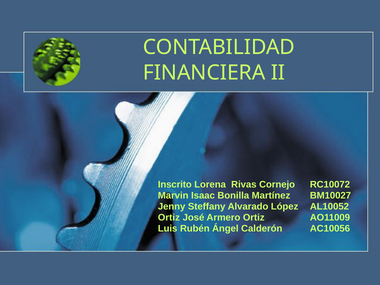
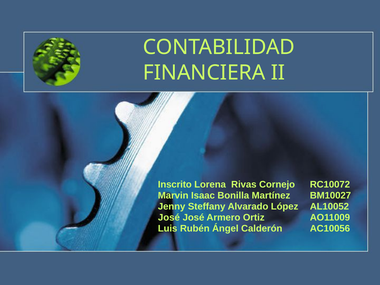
Ortiz at (169, 218): Ortiz -> José
